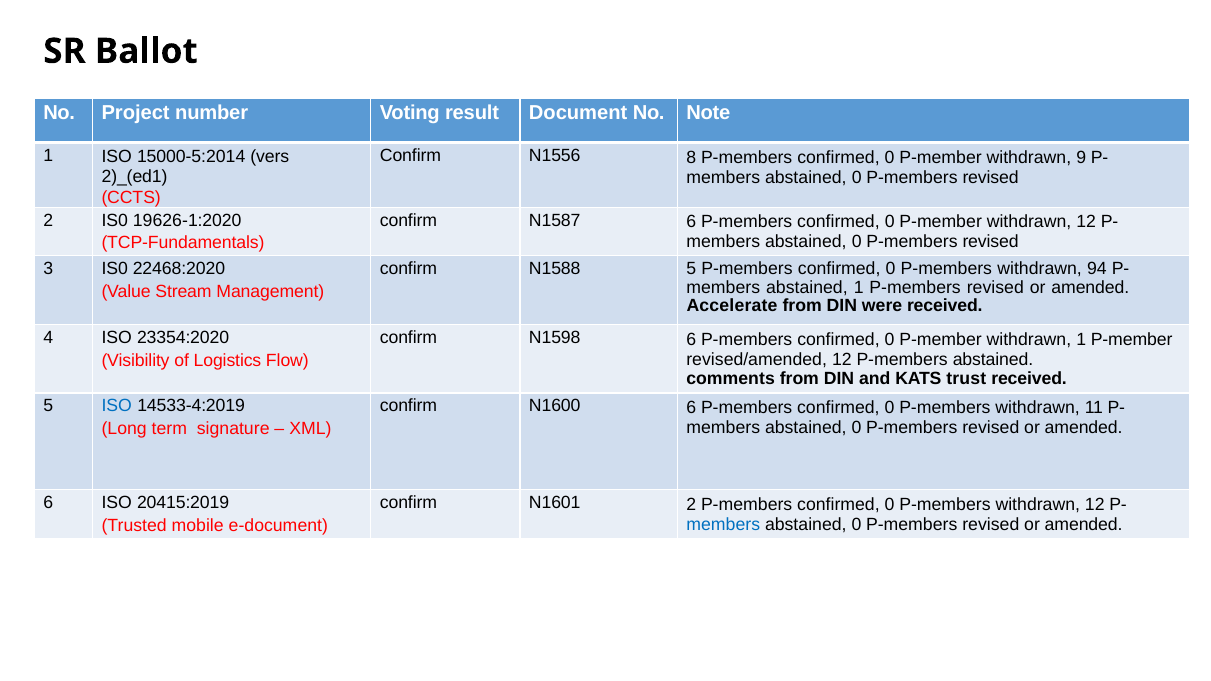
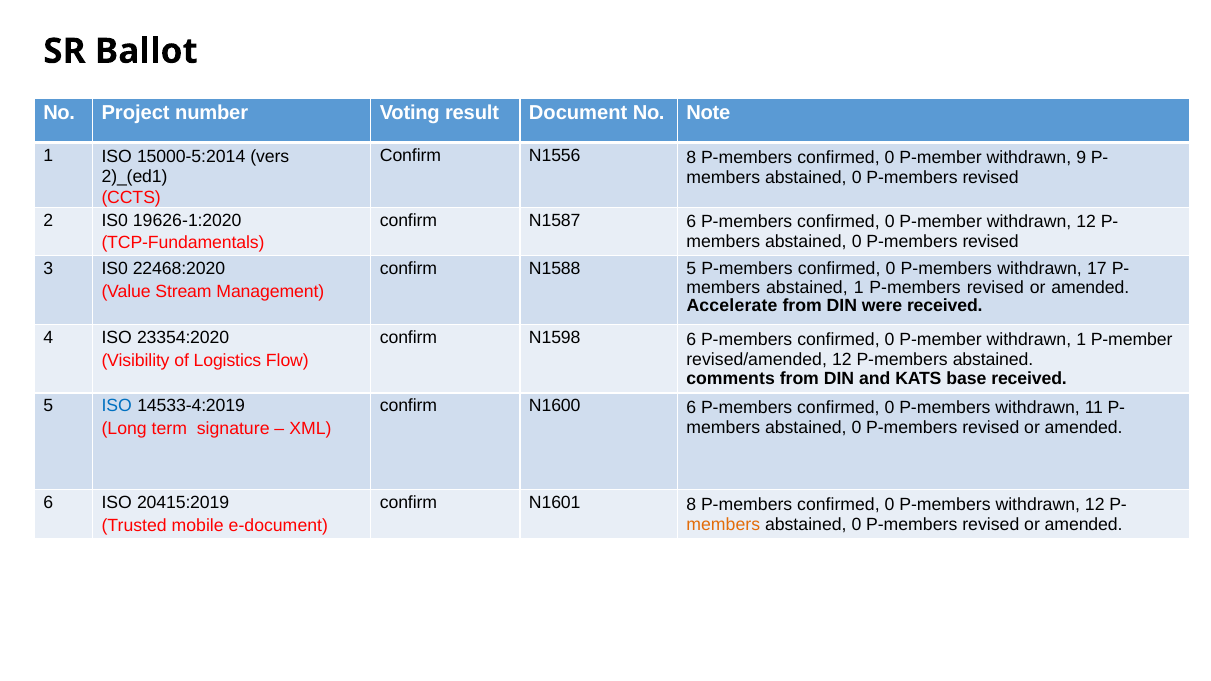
94: 94 -> 17
trust: trust -> base
N1601 2: 2 -> 8
members at (723, 525) colour: blue -> orange
